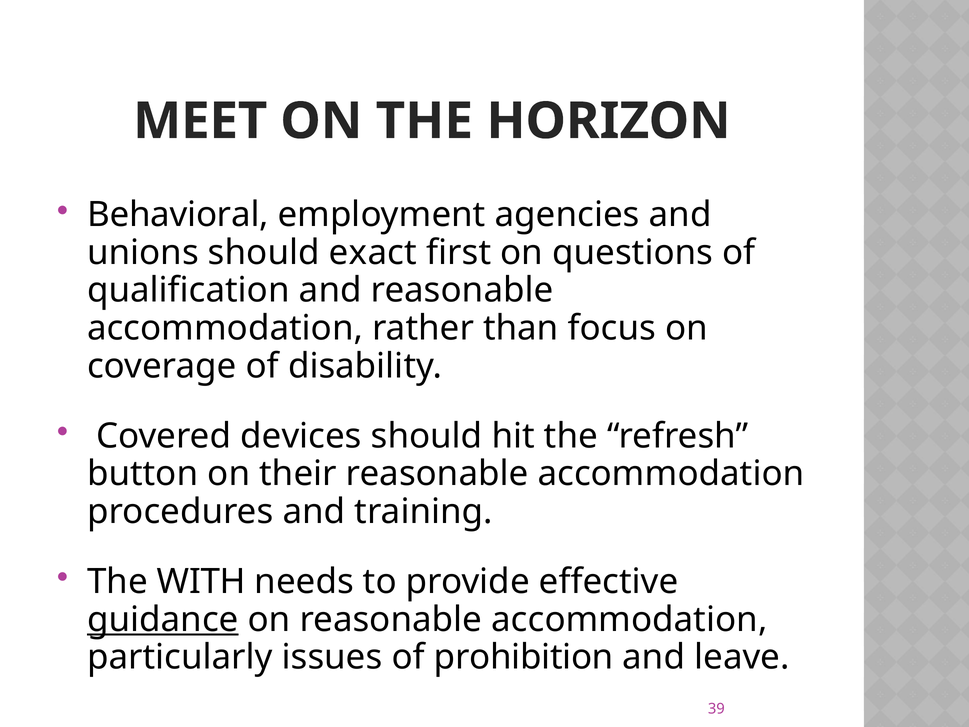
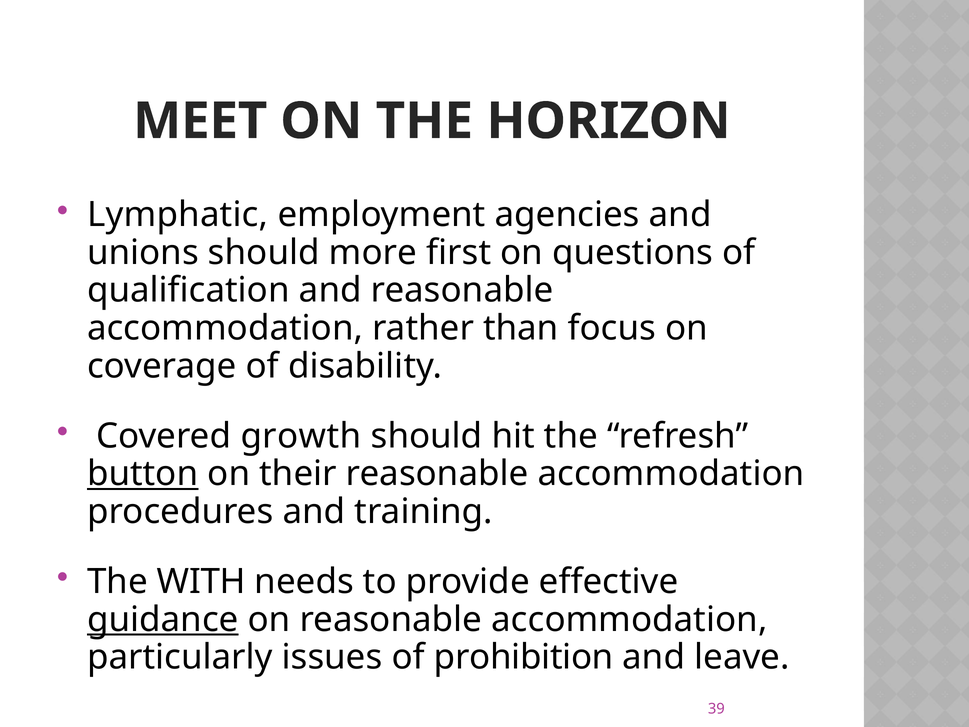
Behavioral: Behavioral -> Lymphatic
exact: exact -> more
devices: devices -> growth
button underline: none -> present
